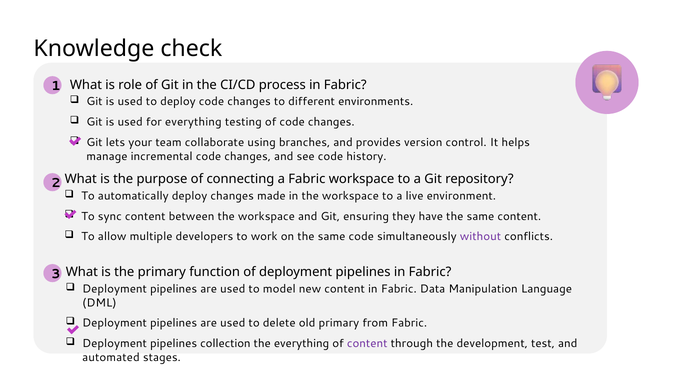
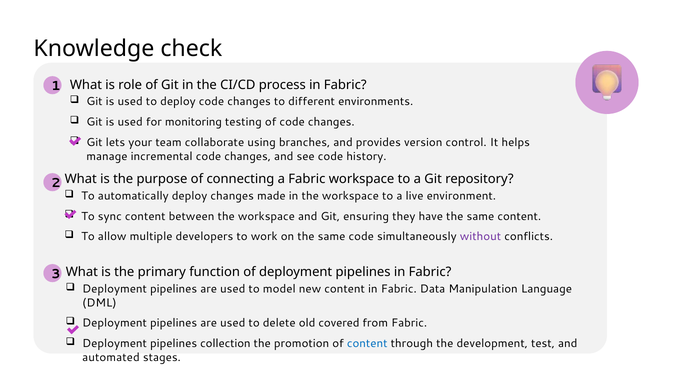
for everything: everything -> monitoring
old primary: primary -> covered
the everything: everything -> promotion
content at (367, 344) colour: purple -> blue
